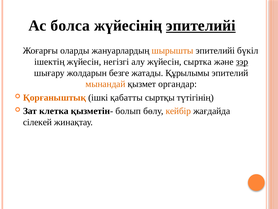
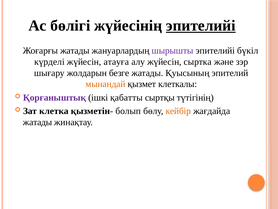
болса: болса -> бөлігі
Жоғарғы оларды: оларды -> жатады
шырышты colour: orange -> purple
ішектің: ішектің -> күрделі
негізгі: негізгі -> атауға
зэр underline: present -> none
Құрылымы: Құрылымы -> Қуысының
органдар: органдар -> клеткалы
Қорғаныштық colour: orange -> purple
сілекей at (37, 122): сілекей -> жатады
